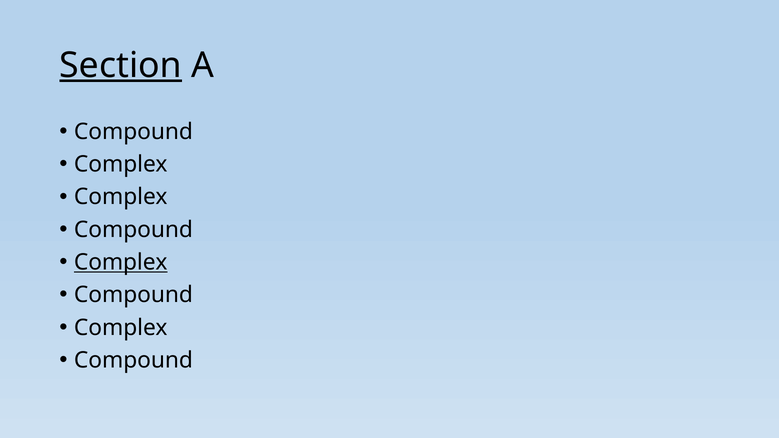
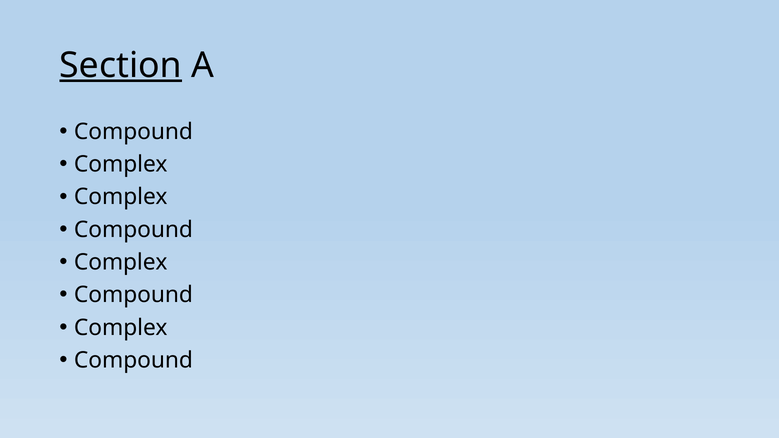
Complex at (121, 262) underline: present -> none
